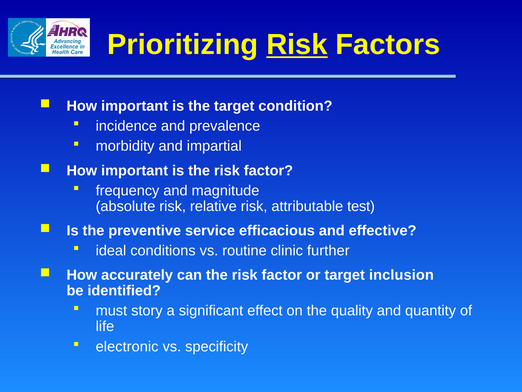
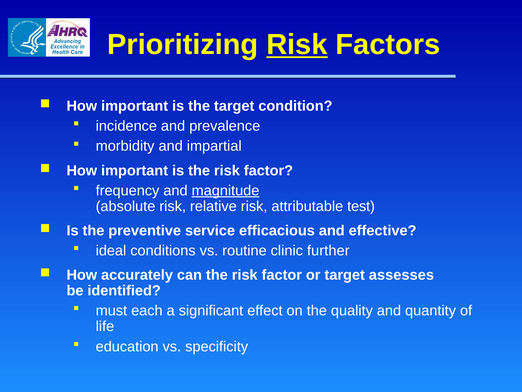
magnitude underline: none -> present
inclusion: inclusion -> assesses
story: story -> each
electronic: electronic -> education
